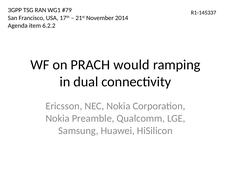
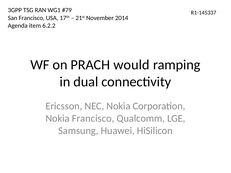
Nokia Preamble: Preamble -> Francisco
